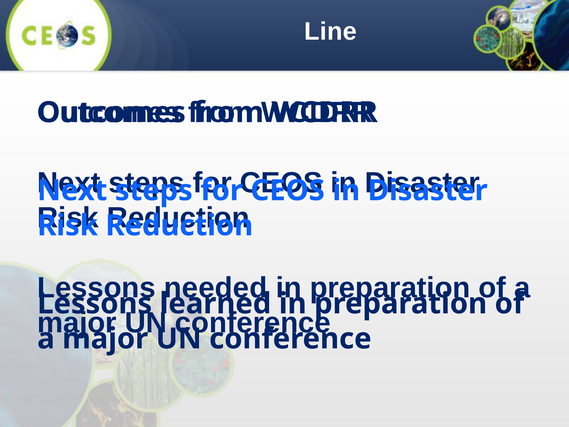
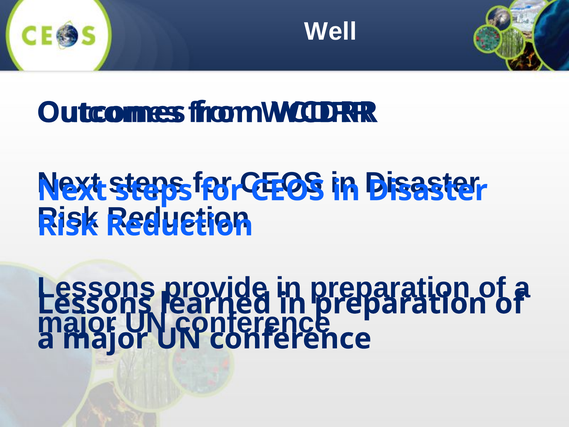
Line: Line -> Well
needed: needed -> provide
